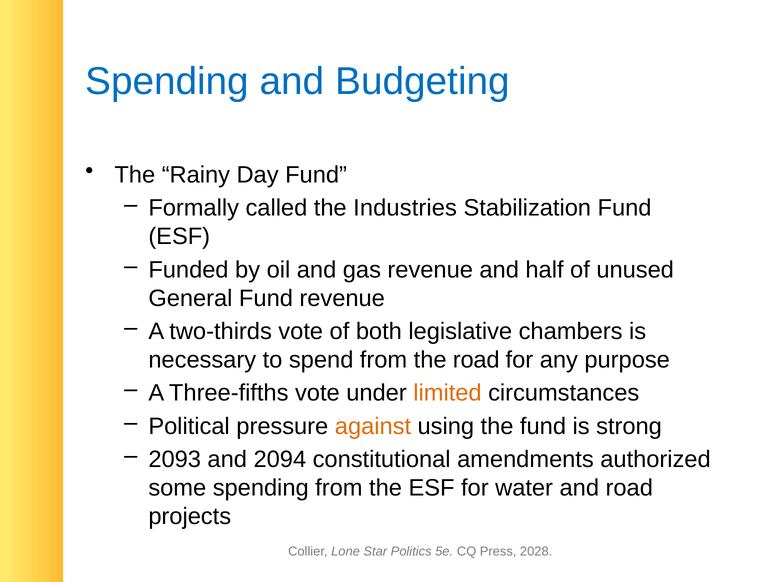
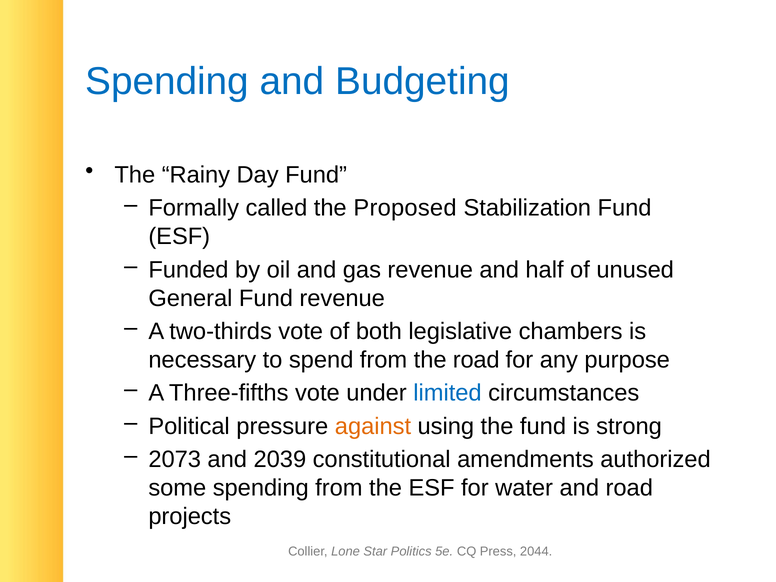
Industries: Industries -> Proposed
limited colour: orange -> blue
2093: 2093 -> 2073
2094: 2094 -> 2039
2028: 2028 -> 2044
